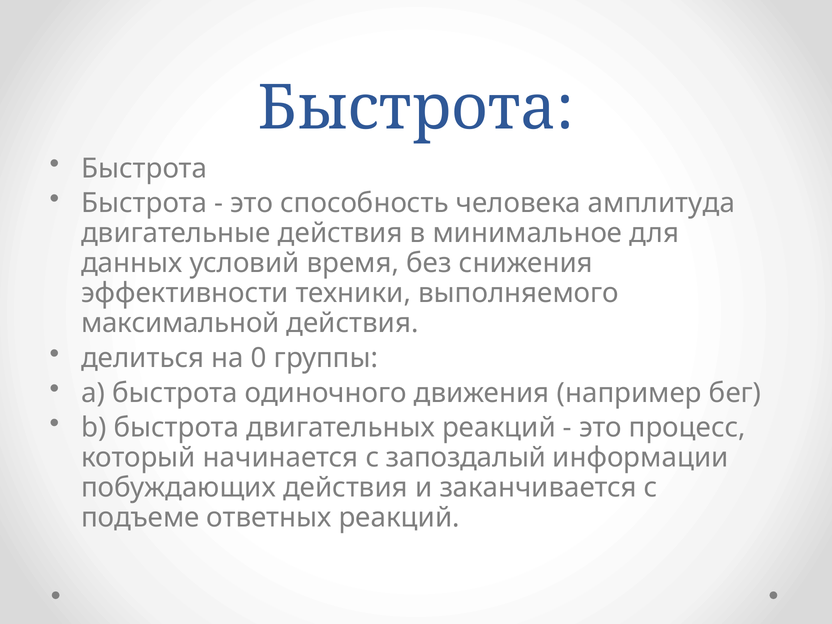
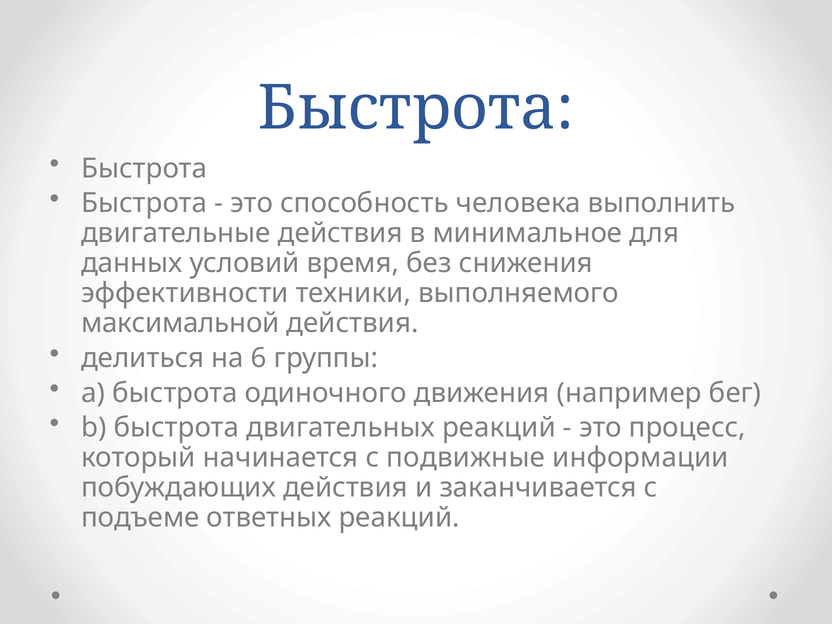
амплитуда: амплитуда -> выполнить
0: 0 -> 6
запоздалый: запоздалый -> подвижные
